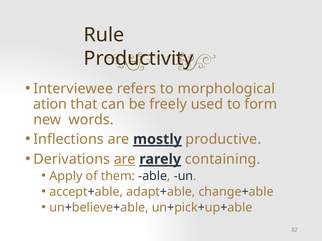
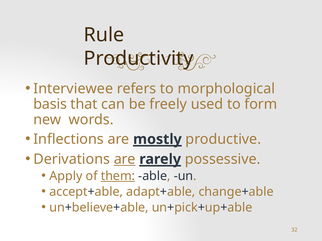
ation: ation -> basis
containing: containing -> possessive
them underline: none -> present
